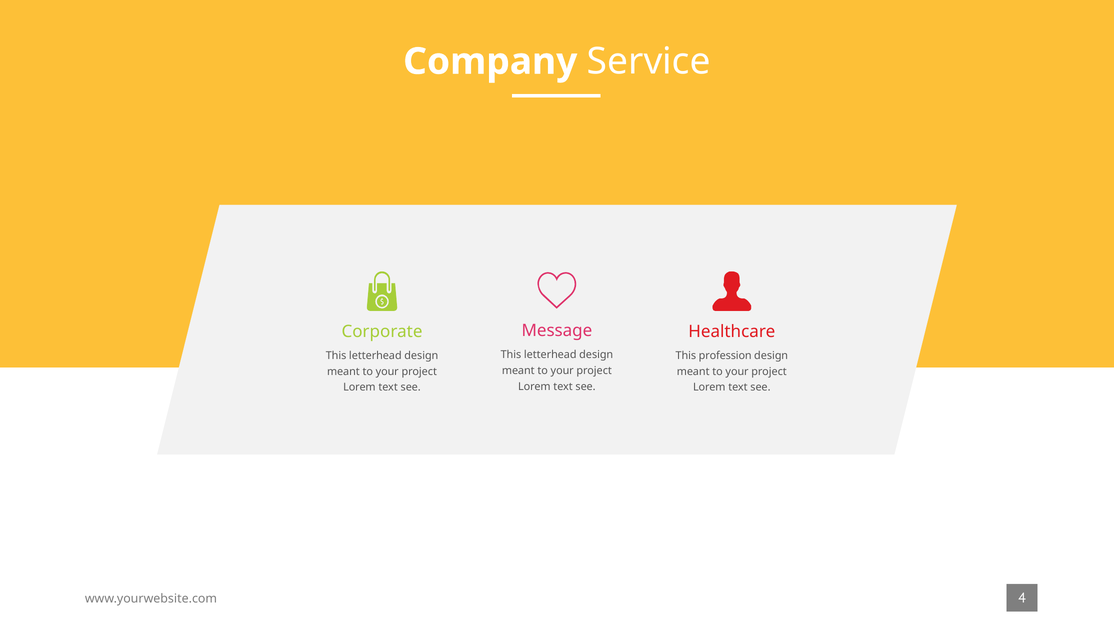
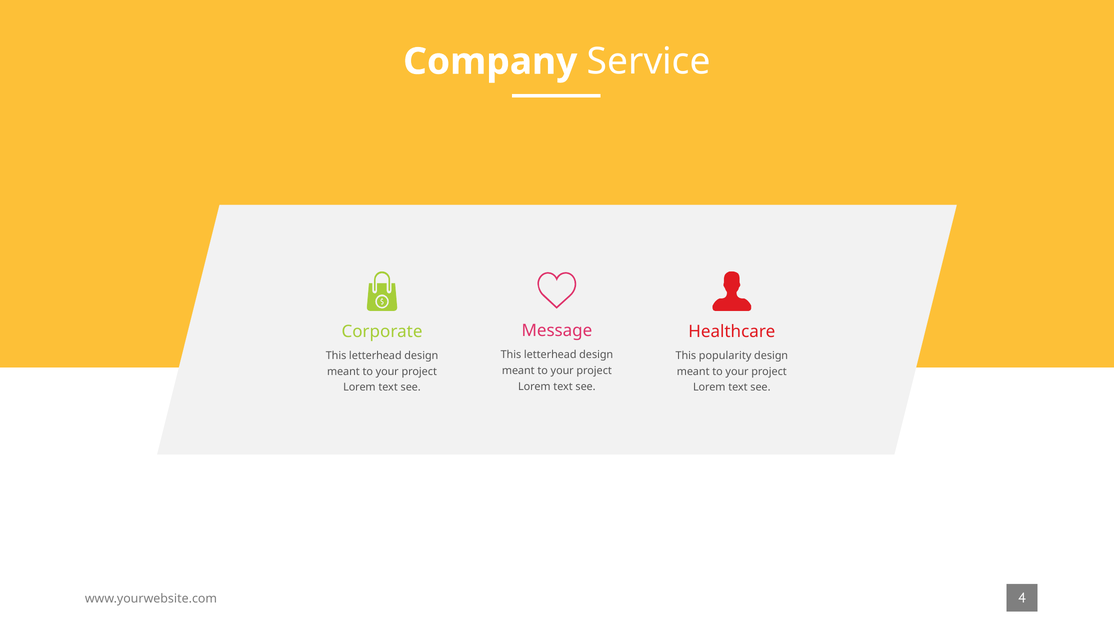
profession: profession -> popularity
